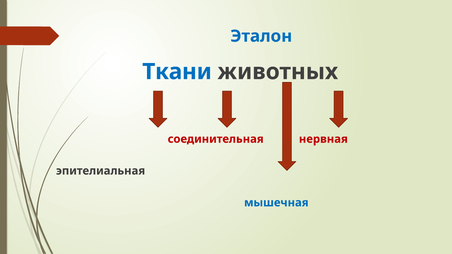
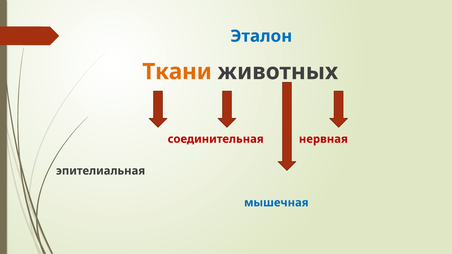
Ткани colour: blue -> orange
